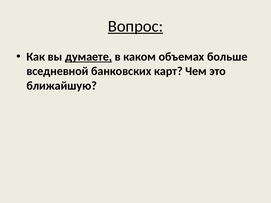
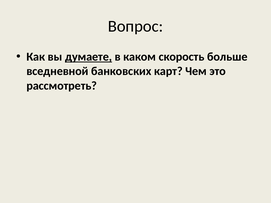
Вопрос underline: present -> none
объемах: объемах -> скорость
ближайшую: ближайшую -> рассмотреть
